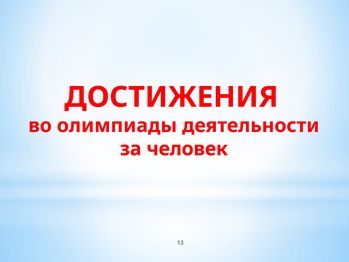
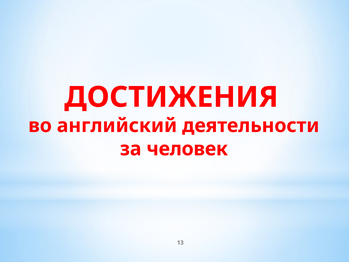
олимпиады: олимпиады -> английский
